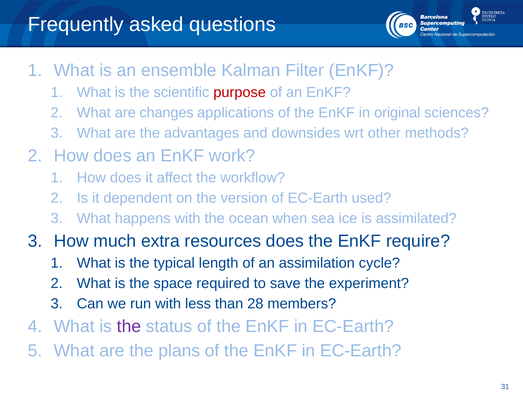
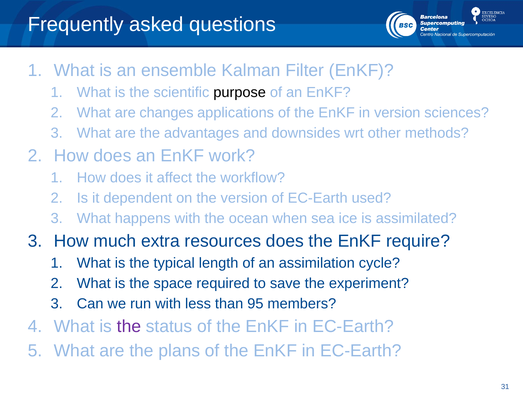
purpose colour: red -> black
in original: original -> version
28: 28 -> 95
